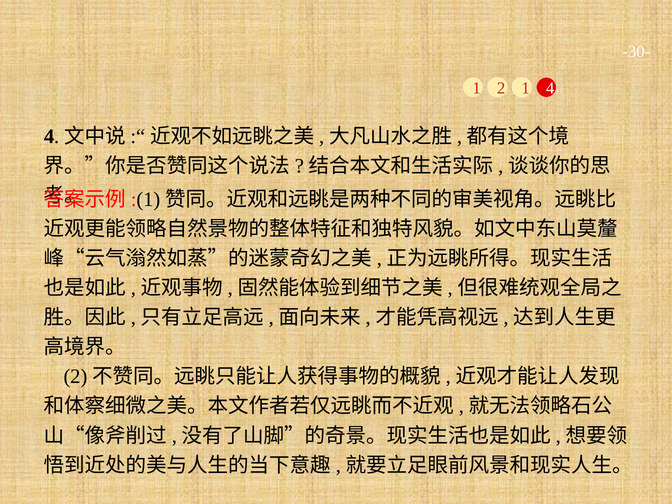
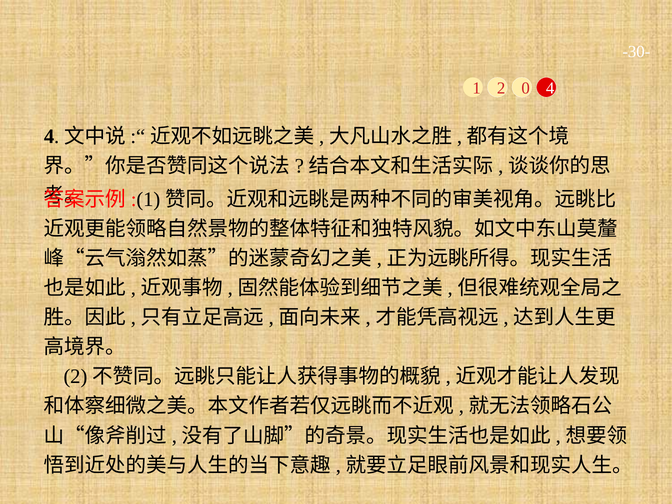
2 1: 1 -> 0
